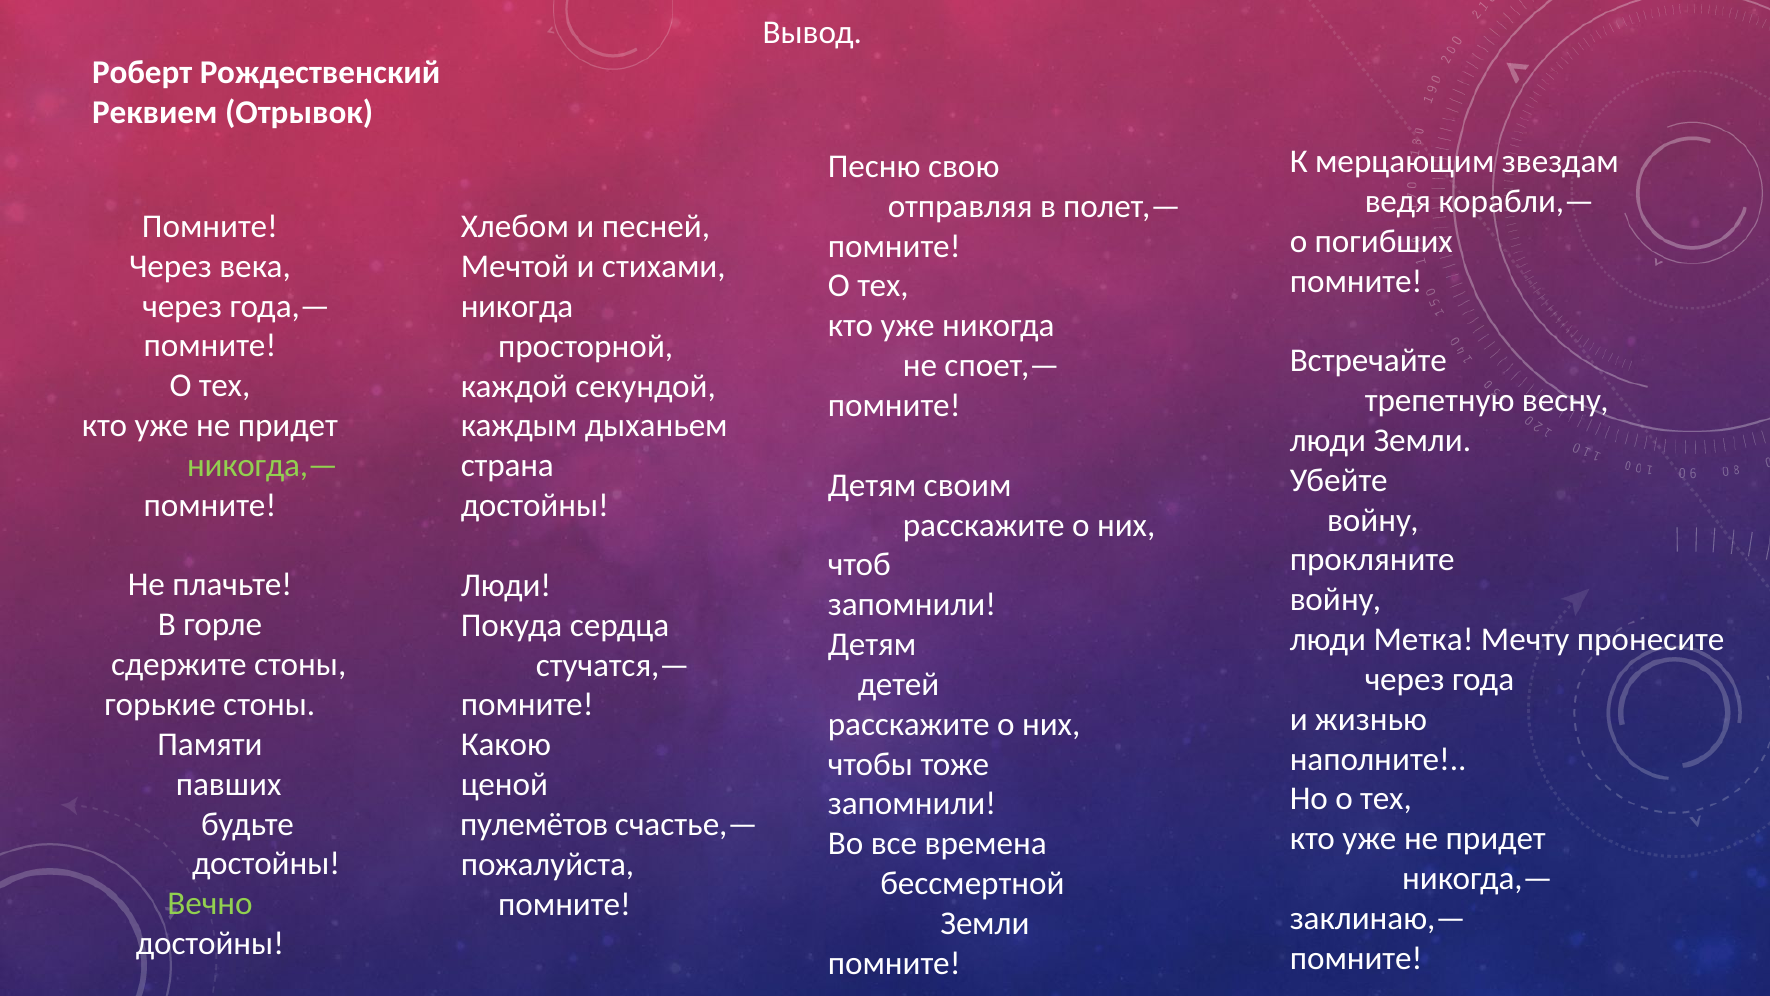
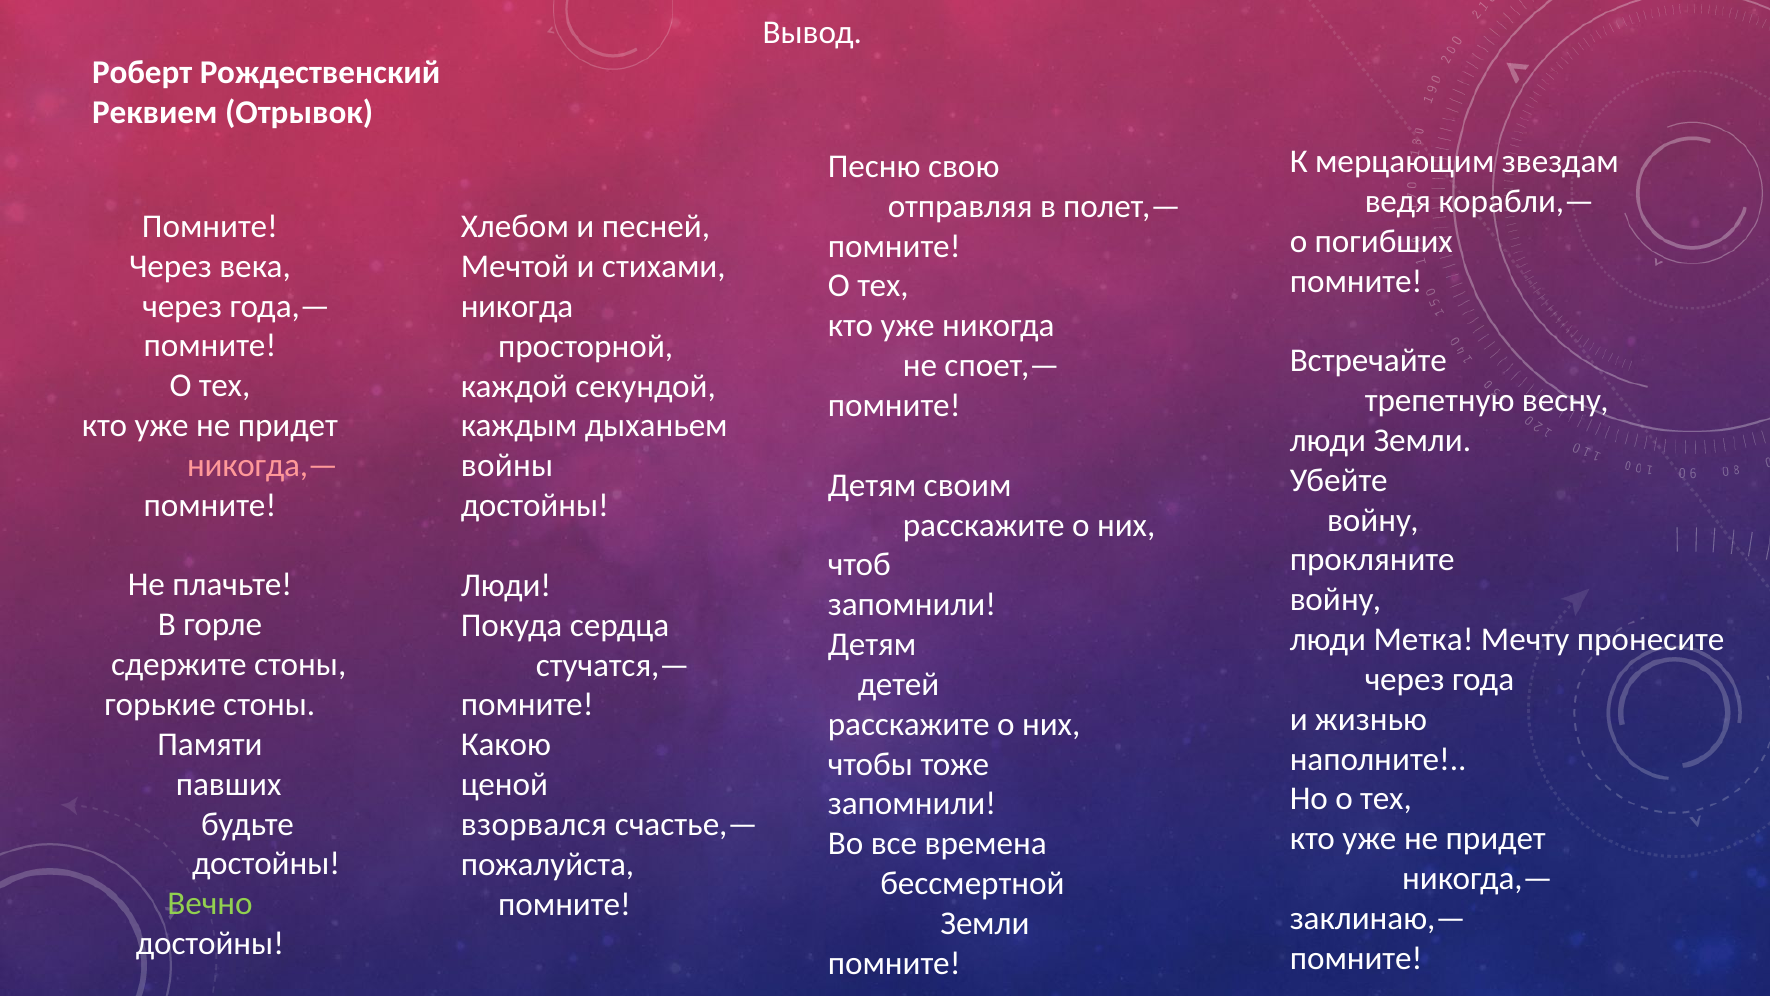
никогда,— at (263, 465) colour: light green -> pink
страна: страна -> войны
пулемётов: пулемётов -> взорвался
